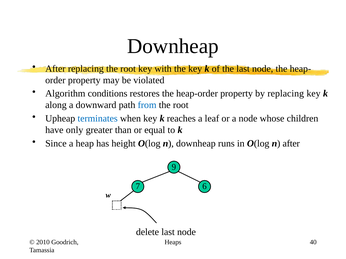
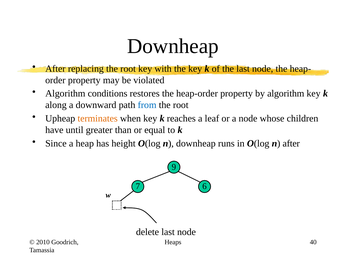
by replacing: replacing -> algorithm
terminates colour: blue -> orange
only: only -> until
